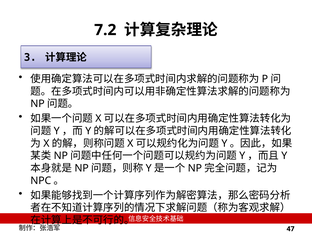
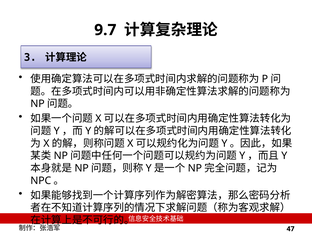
7.2: 7.2 -> 9.7
